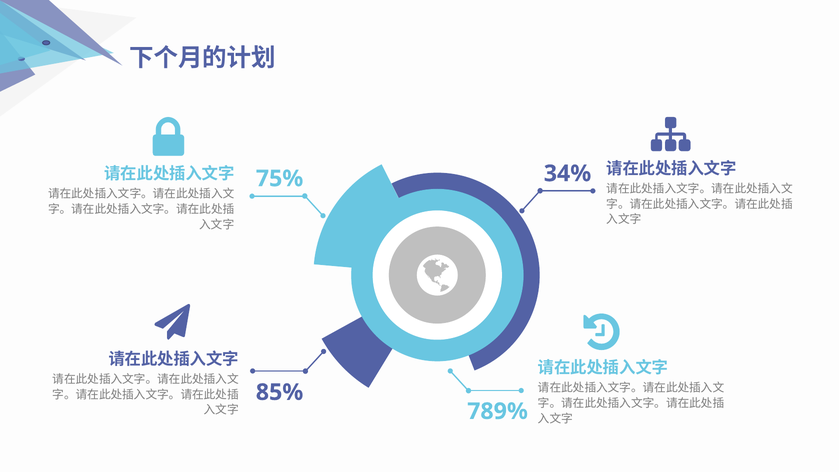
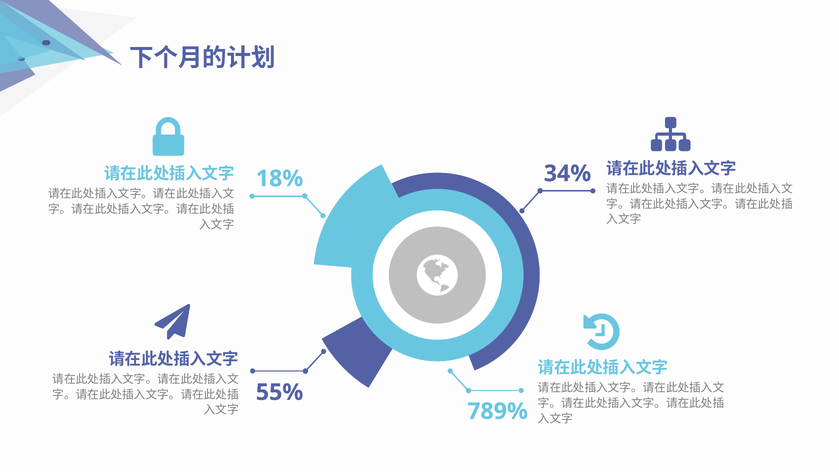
75%: 75% -> 18%
85%: 85% -> 55%
